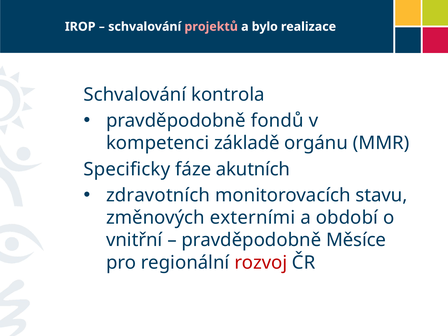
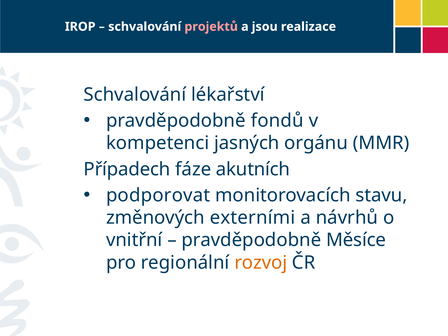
bylo: bylo -> jsou
kontrola: kontrola -> lékařství
základě: základě -> jasných
Specificky: Specificky -> Případech
zdravotních: zdravotních -> podporovat
období: období -> návrhů
rozvoj colour: red -> orange
